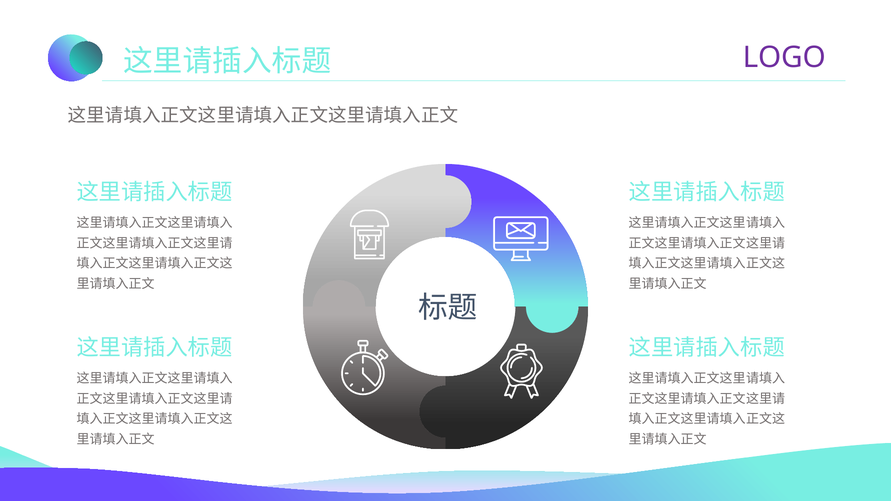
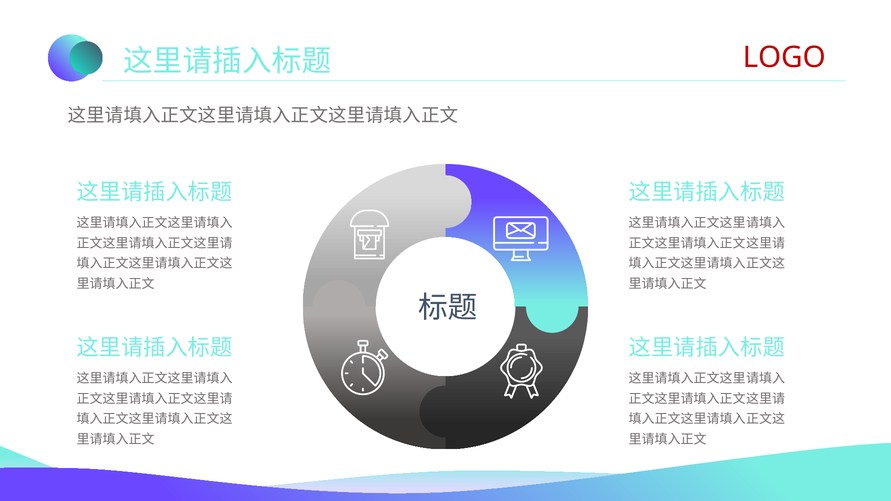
LOGO colour: purple -> red
